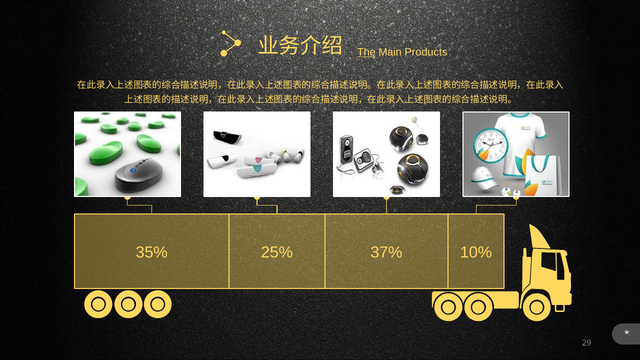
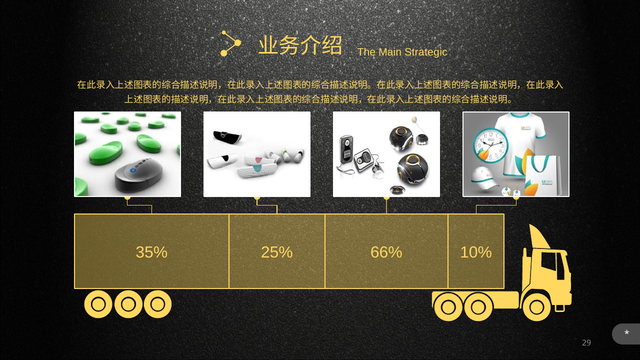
The underline: present -> none
Products: Products -> Strategic
37%: 37% -> 66%
